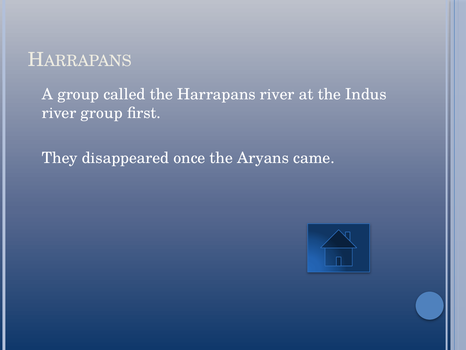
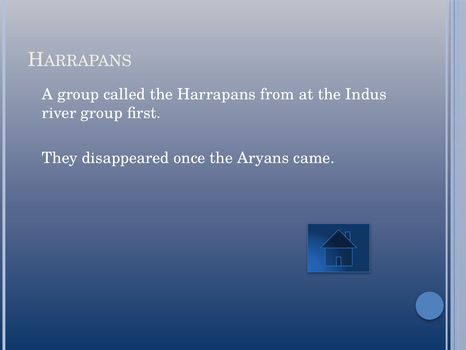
Harrapans river: river -> from
